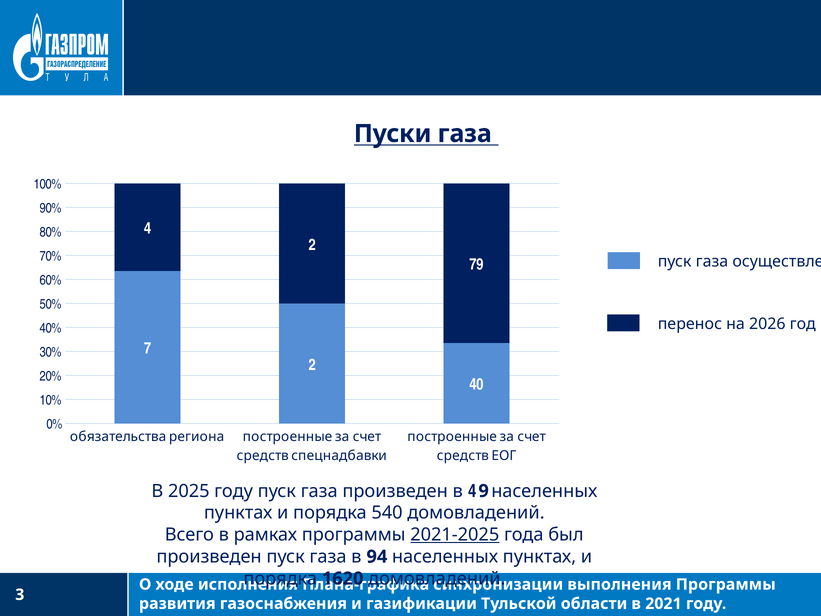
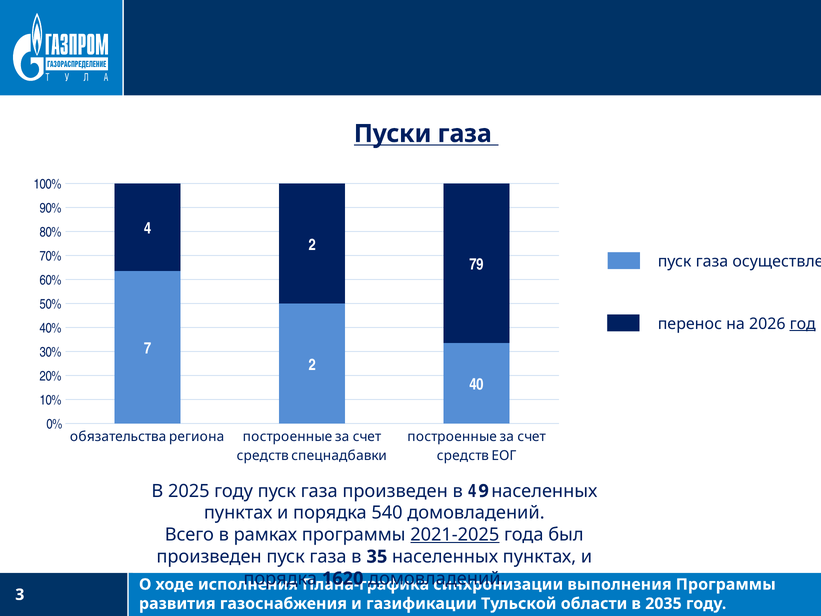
год underline: none -> present
94: 94 -> 35
2021: 2021 -> 2035
